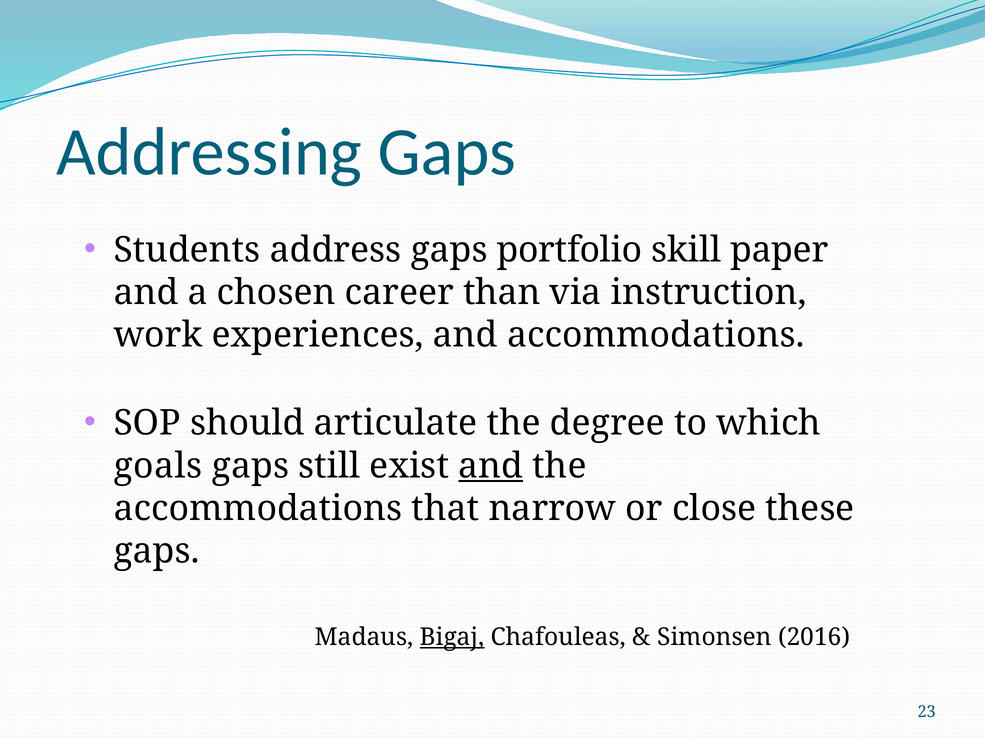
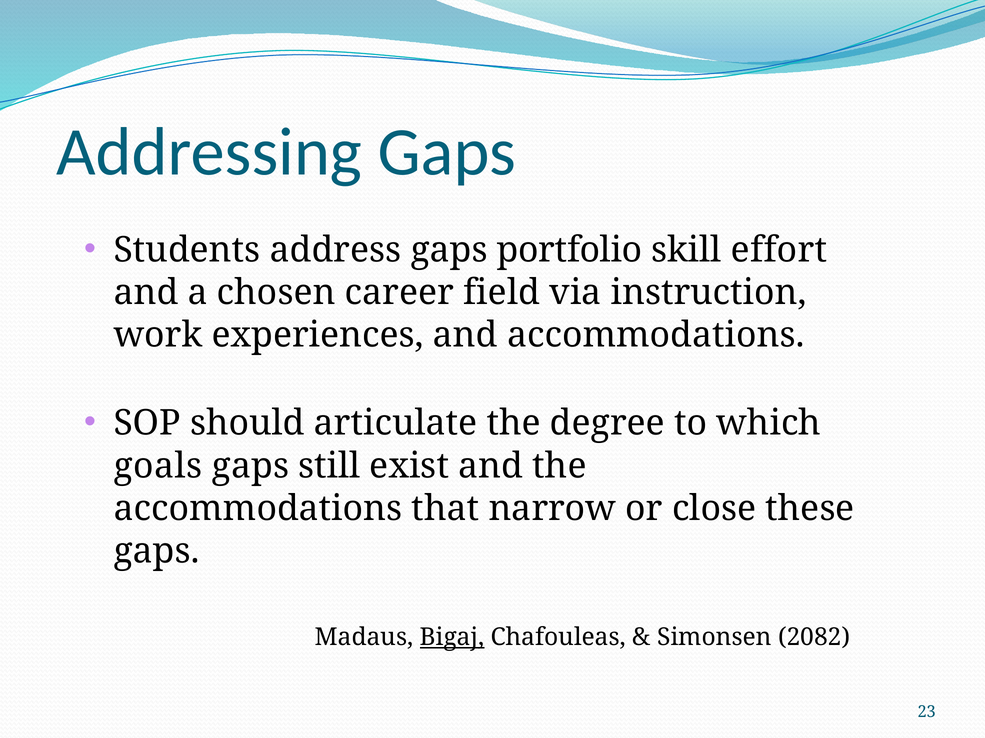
paper: paper -> effort
than: than -> field
and at (491, 466) underline: present -> none
2016: 2016 -> 2082
